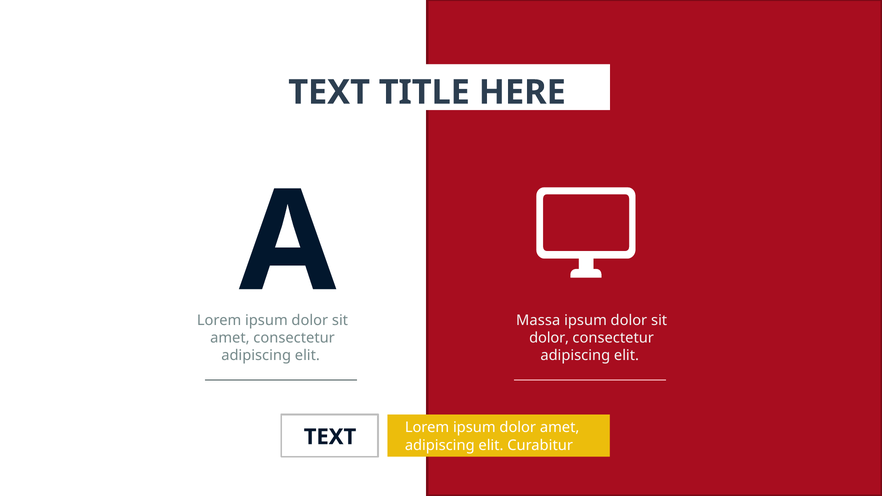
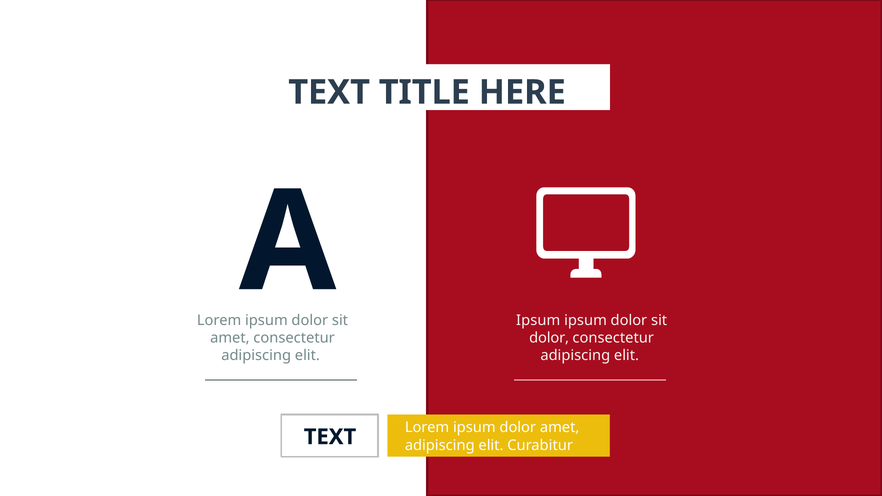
Massa at (538, 320): Massa -> Ipsum
